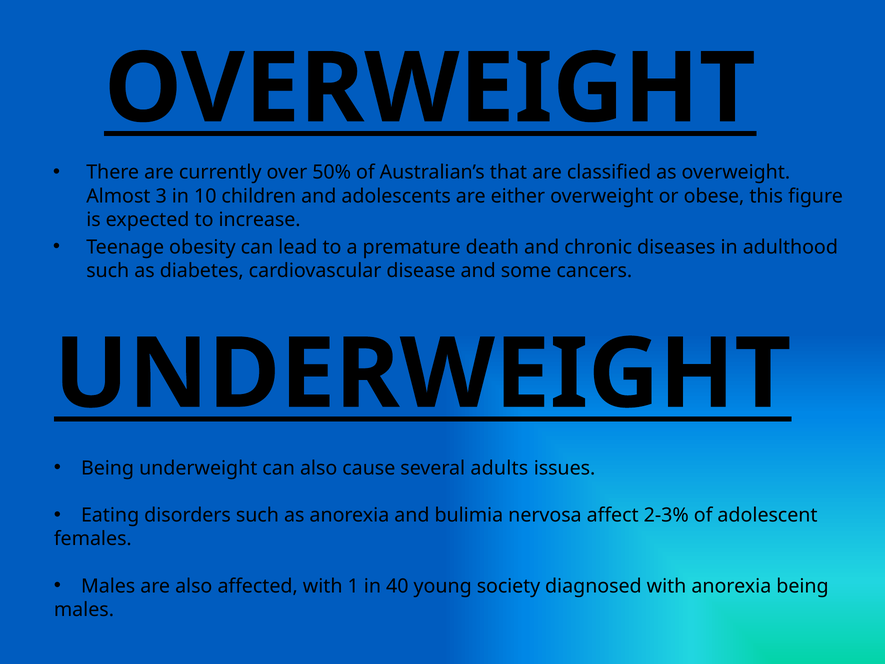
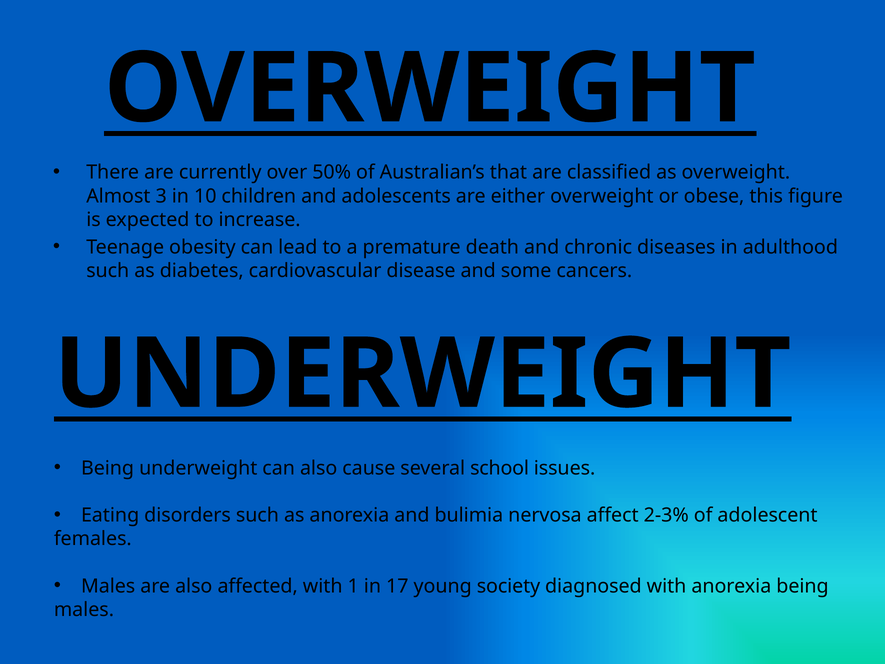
adults: adults -> school
40: 40 -> 17
